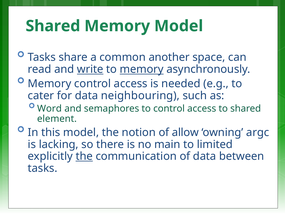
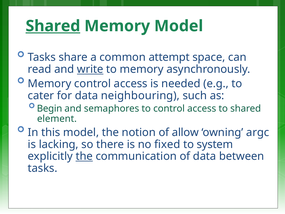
Shared at (53, 26) underline: none -> present
another: another -> attempt
memory at (142, 69) underline: present -> none
Word: Word -> Begin
main: main -> fixed
limited: limited -> system
